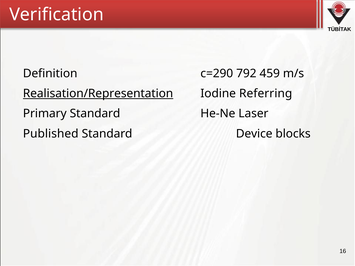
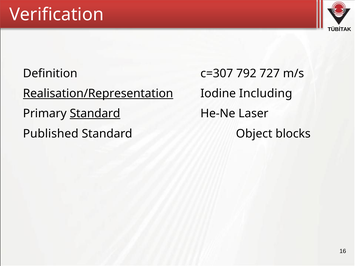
c=290: c=290 -> c=307
459: 459 -> 727
Referring: Referring -> Including
Standard at (95, 114) underline: none -> present
Device: Device -> Object
